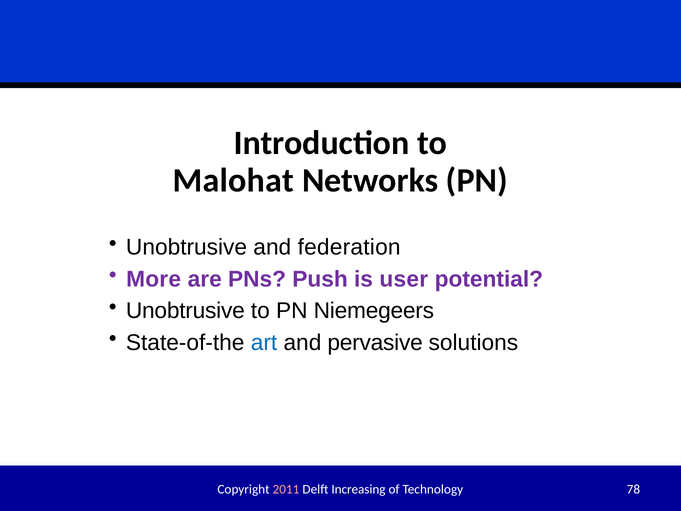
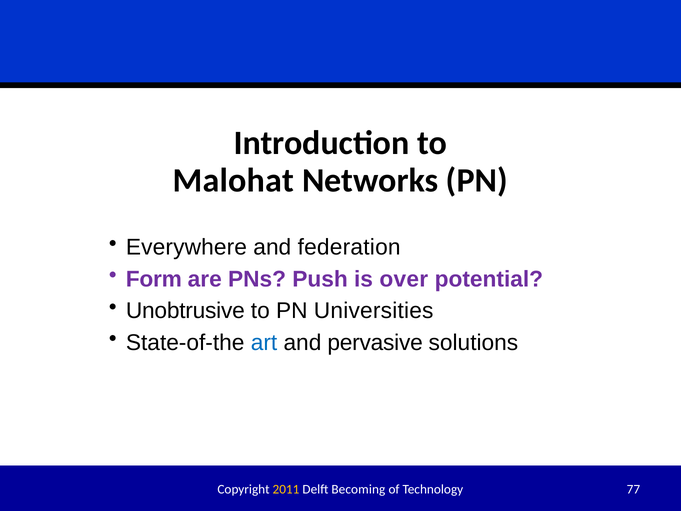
Unobtrusive at (187, 247): Unobtrusive -> Everywhere
More: More -> Form
user: user -> over
Niemegeers: Niemegeers -> Universities
2011 colour: pink -> yellow
Increasing: Increasing -> Becoming
78: 78 -> 77
